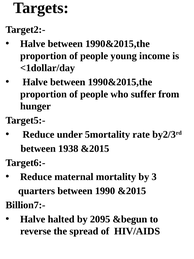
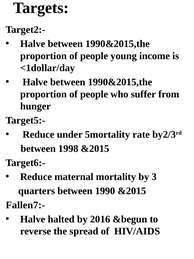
1938: 1938 -> 1998
Billion7:-: Billion7:- -> Fallen7:-
2095: 2095 -> 2016
